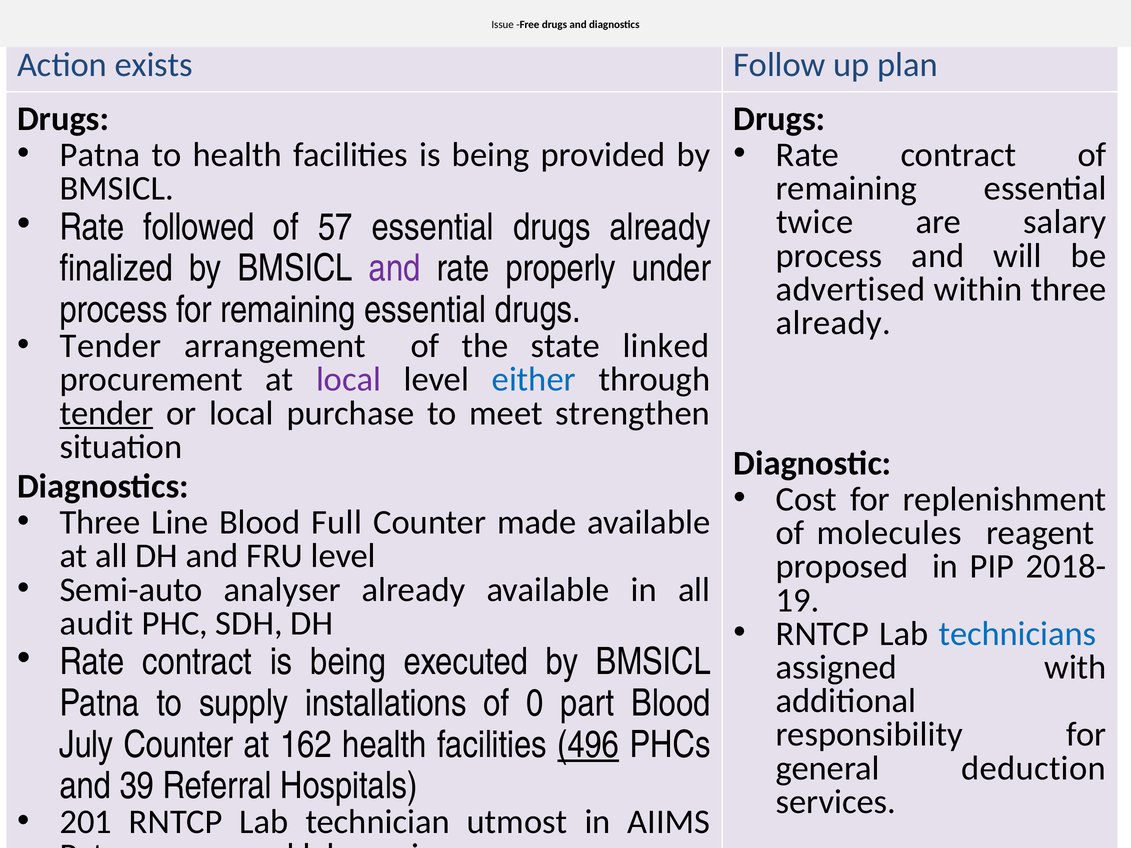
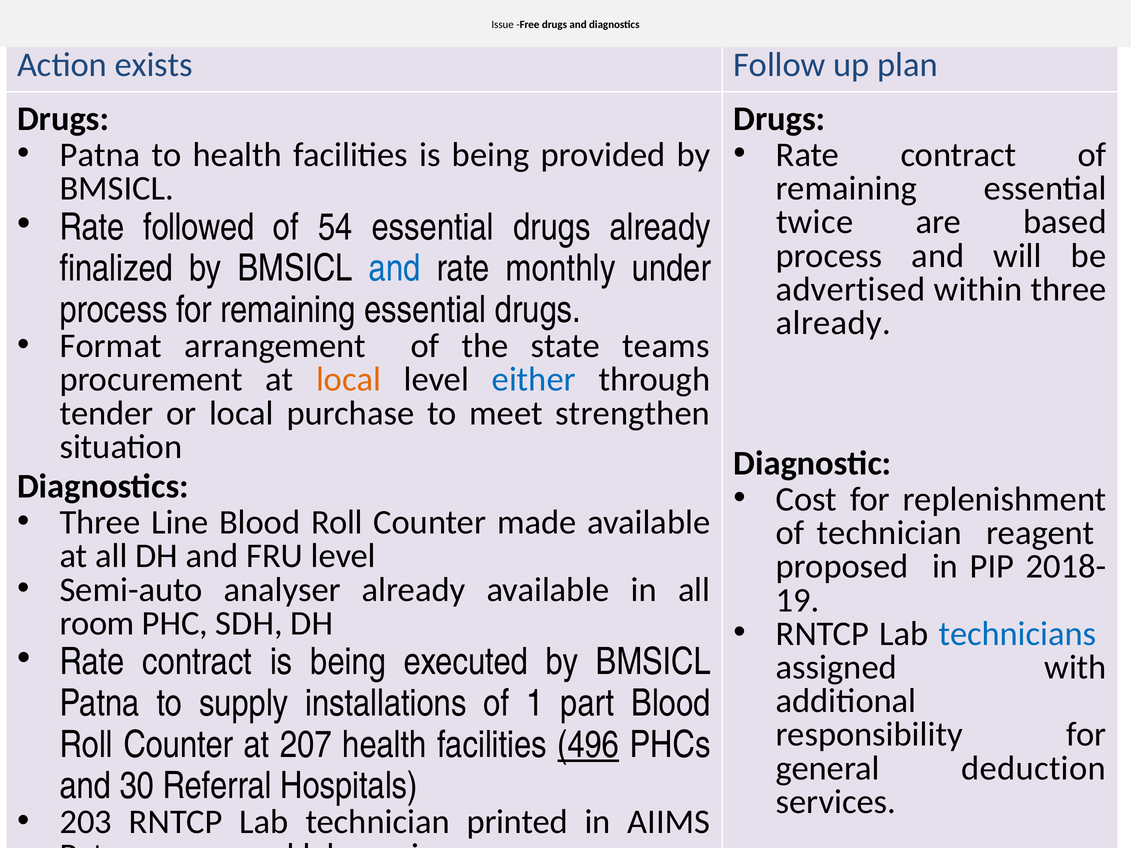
57: 57 -> 54
salary: salary -> based
and at (395, 269) colour: purple -> blue
properly: properly -> monthly
Tender at (111, 346): Tender -> Format
linked: linked -> teams
local at (349, 380) colour: purple -> orange
tender at (106, 413) underline: present -> none
Full at (337, 523): Full -> Roll
of molecules: molecules -> technician
audit: audit -> room
0: 0 -> 1
July at (86, 745): July -> Roll
162: 162 -> 207
39: 39 -> 30
201: 201 -> 203
utmost: utmost -> printed
